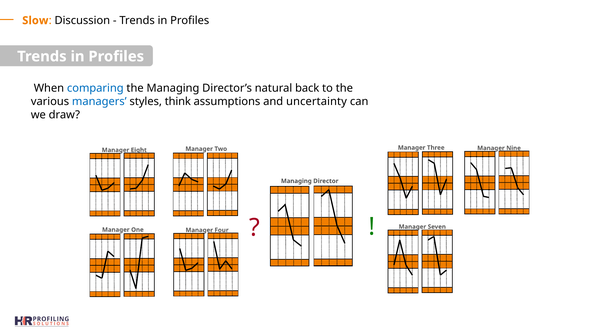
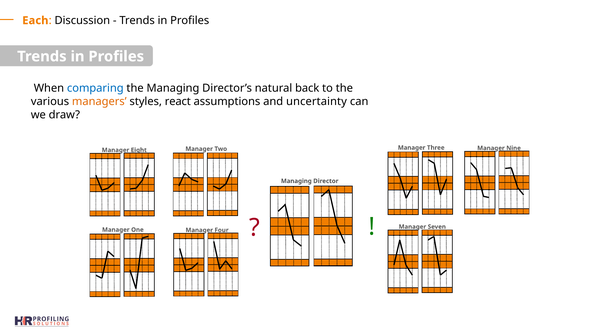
Slow: Slow -> Each
managers colour: blue -> orange
think: think -> react
